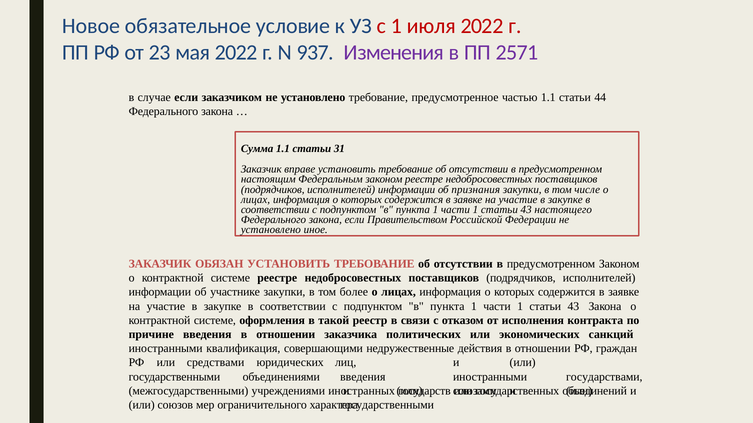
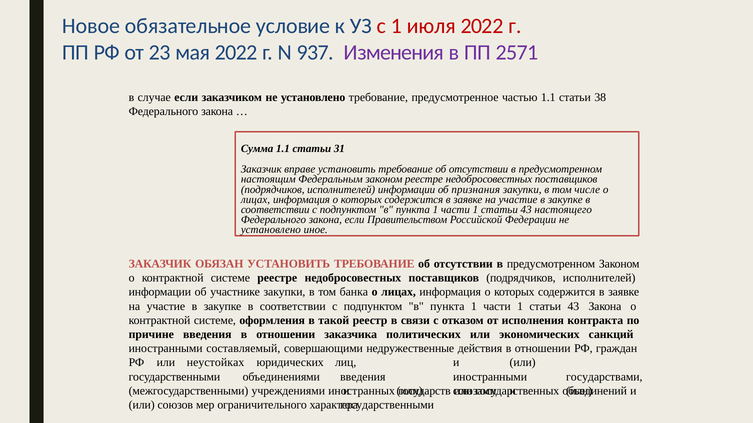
44: 44 -> 38
более: более -> банка
квалификация: квалификация -> составляемый
средствами: средствами -> неустойках
